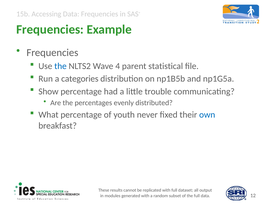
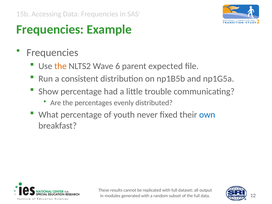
the at (60, 66) colour: blue -> orange
4: 4 -> 6
statistical: statistical -> expected
categories: categories -> consistent
